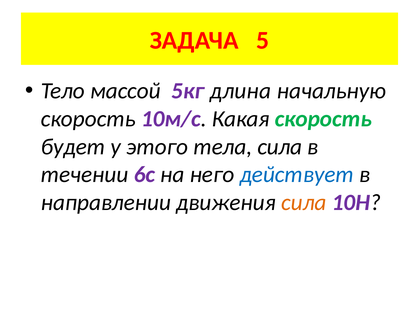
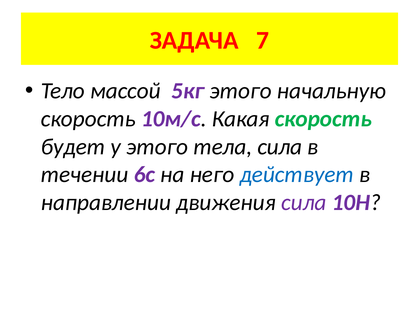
5: 5 -> 7
5кг длина: длина -> этого
сила at (304, 203) colour: orange -> purple
